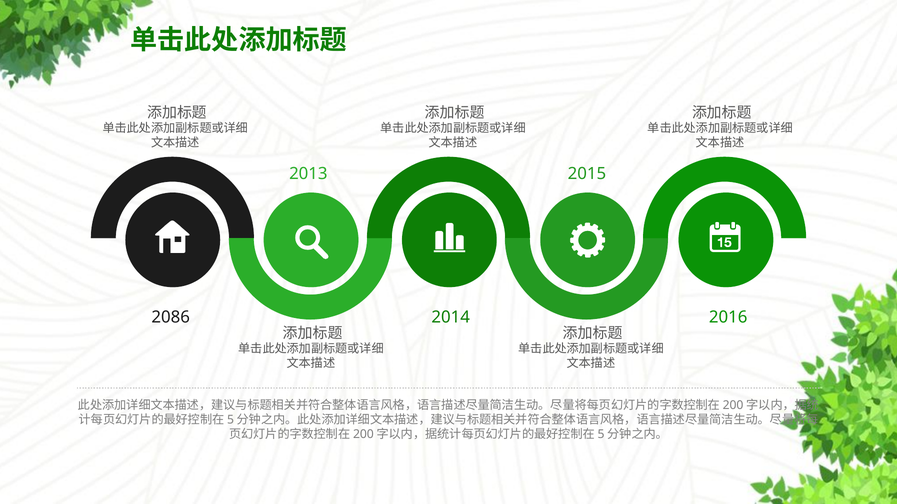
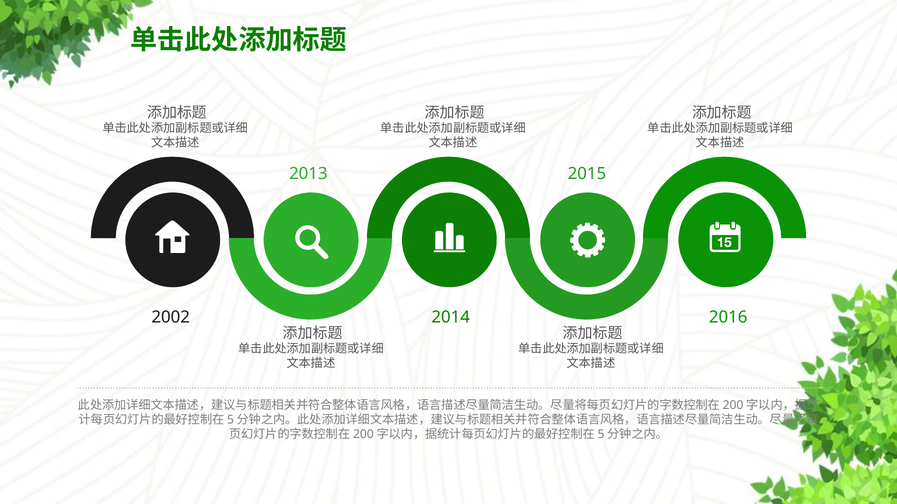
2086: 2086 -> 2002
